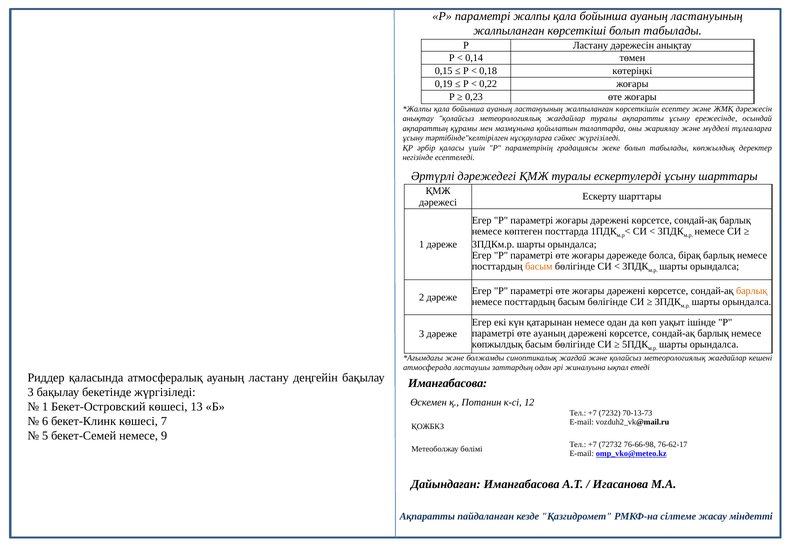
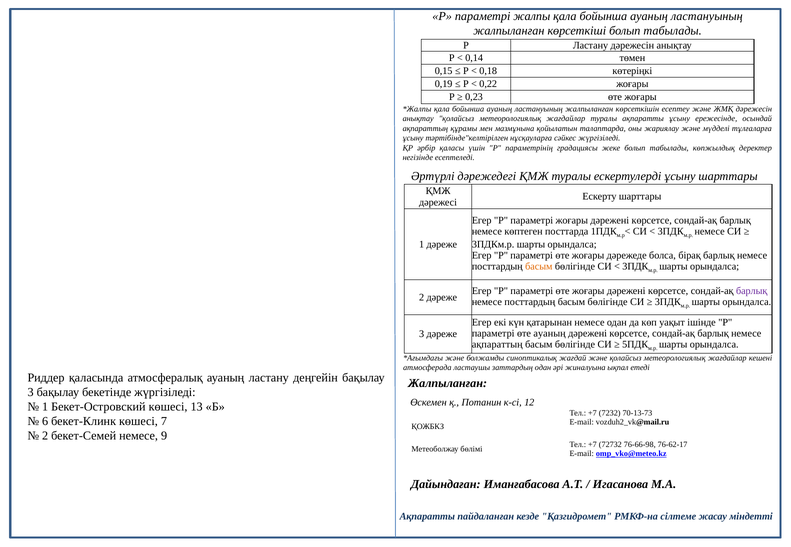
барлық at (752, 291) colour: orange -> purple
көпжылдық at (497, 345): көпжылдық -> ақпараттың
Иманғабасова at (448, 384): Иманғабасова -> Жалпыланған
5 at (45, 436): 5 -> 2
